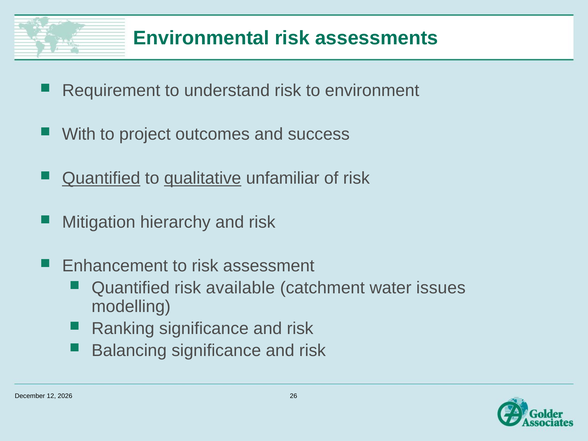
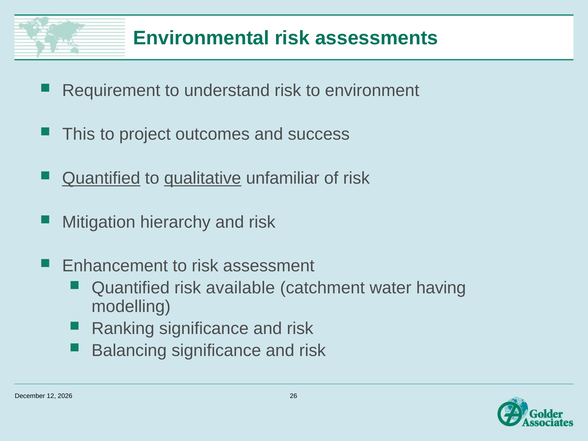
With: With -> This
issues: issues -> having
